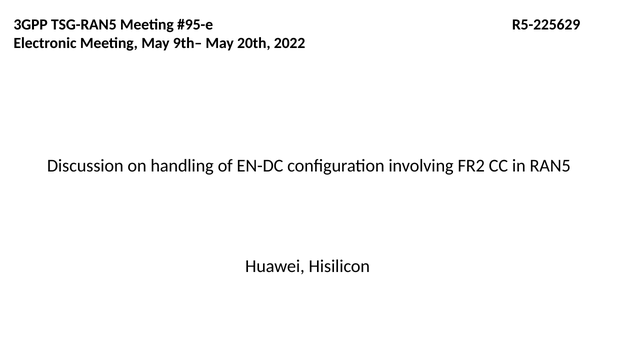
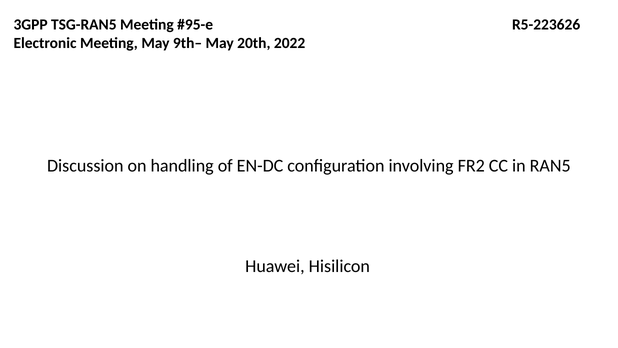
R5-225629: R5-225629 -> R5-223626
